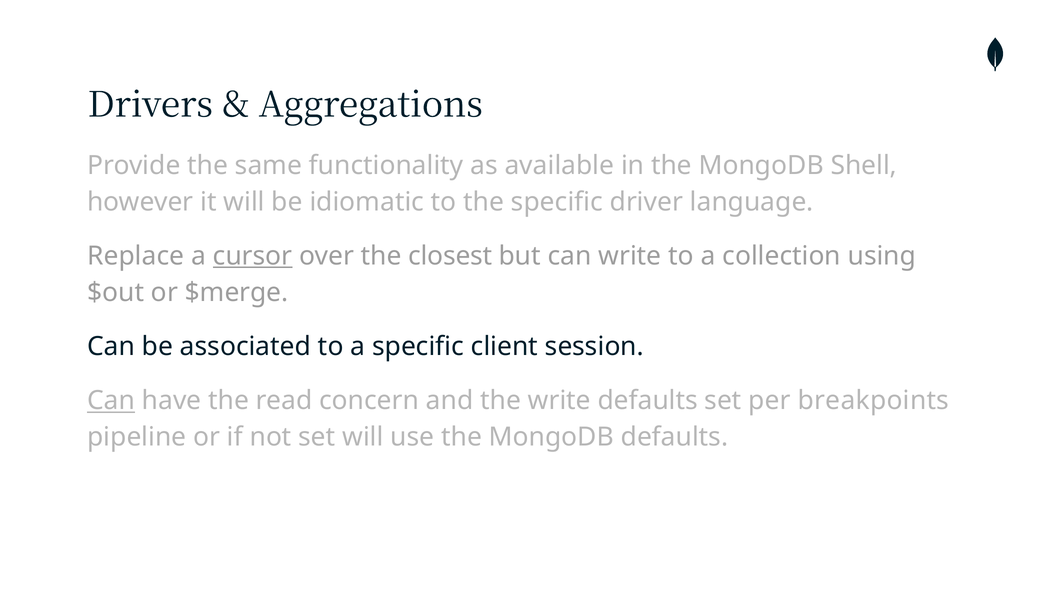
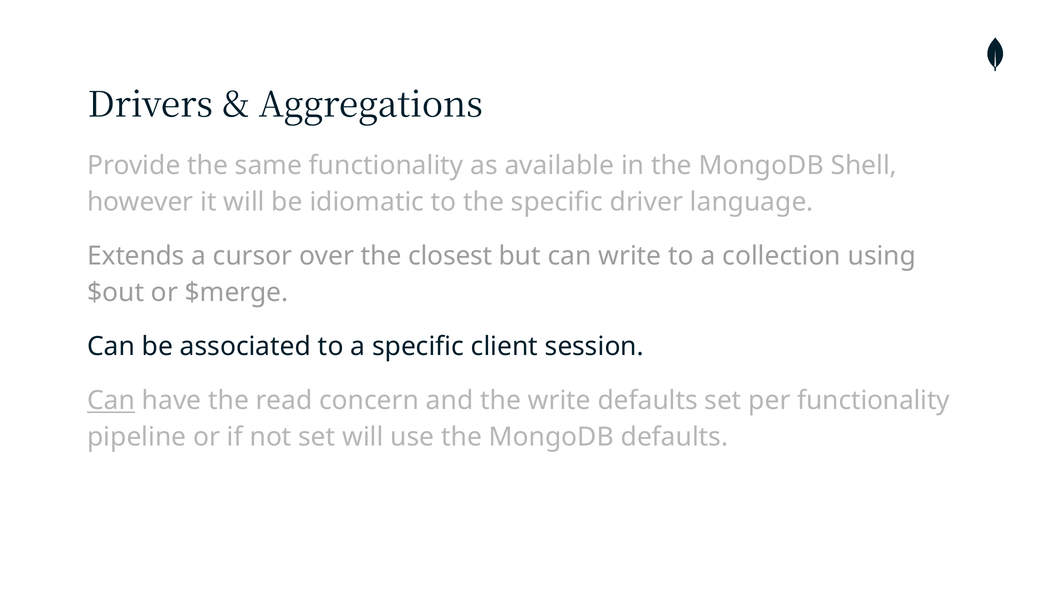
Replace: Replace -> Extends
cursor underline: present -> none
per breakpoints: breakpoints -> functionality
